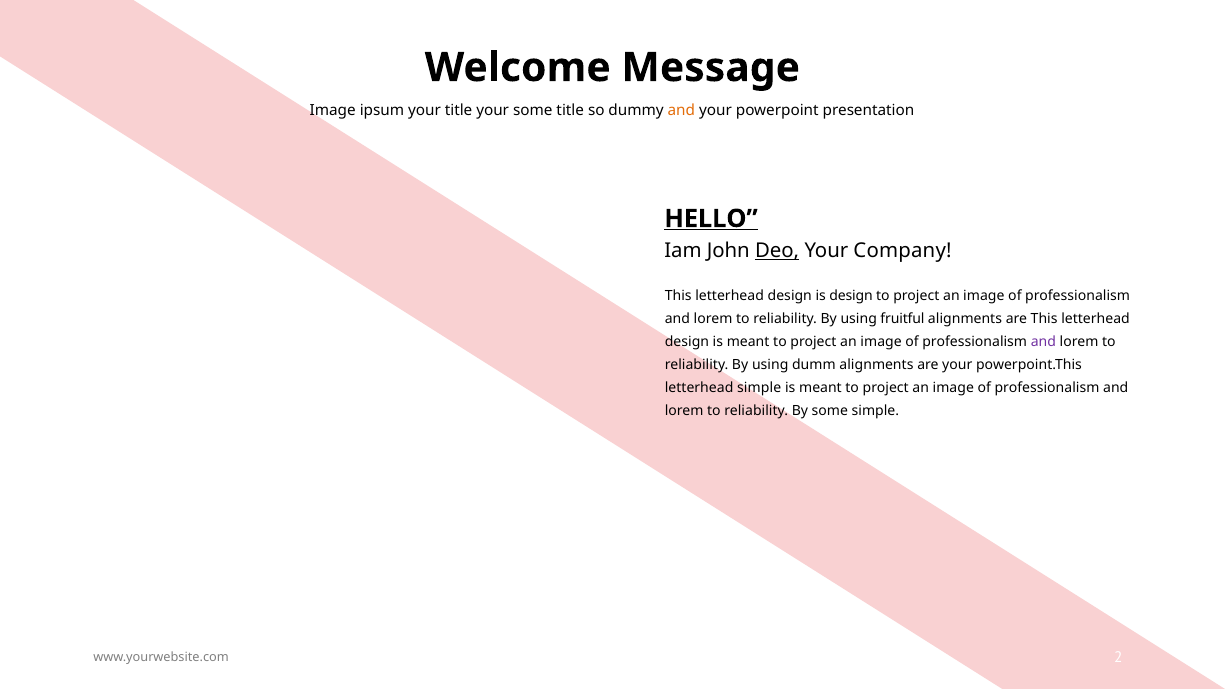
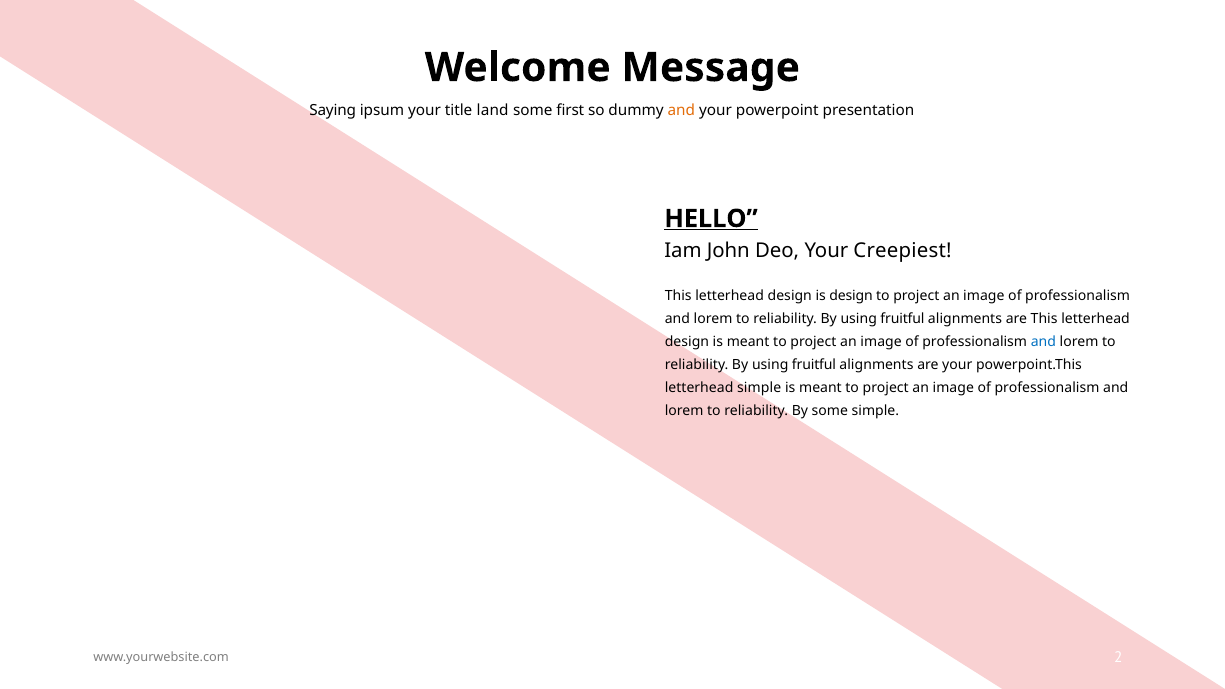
Image at (333, 111): Image -> Saying
title your: your -> land
some title: title -> first
Deo underline: present -> none
Company: Company -> Creepiest
and at (1043, 342) colour: purple -> blue
dumm at (814, 365): dumm -> fruitful
